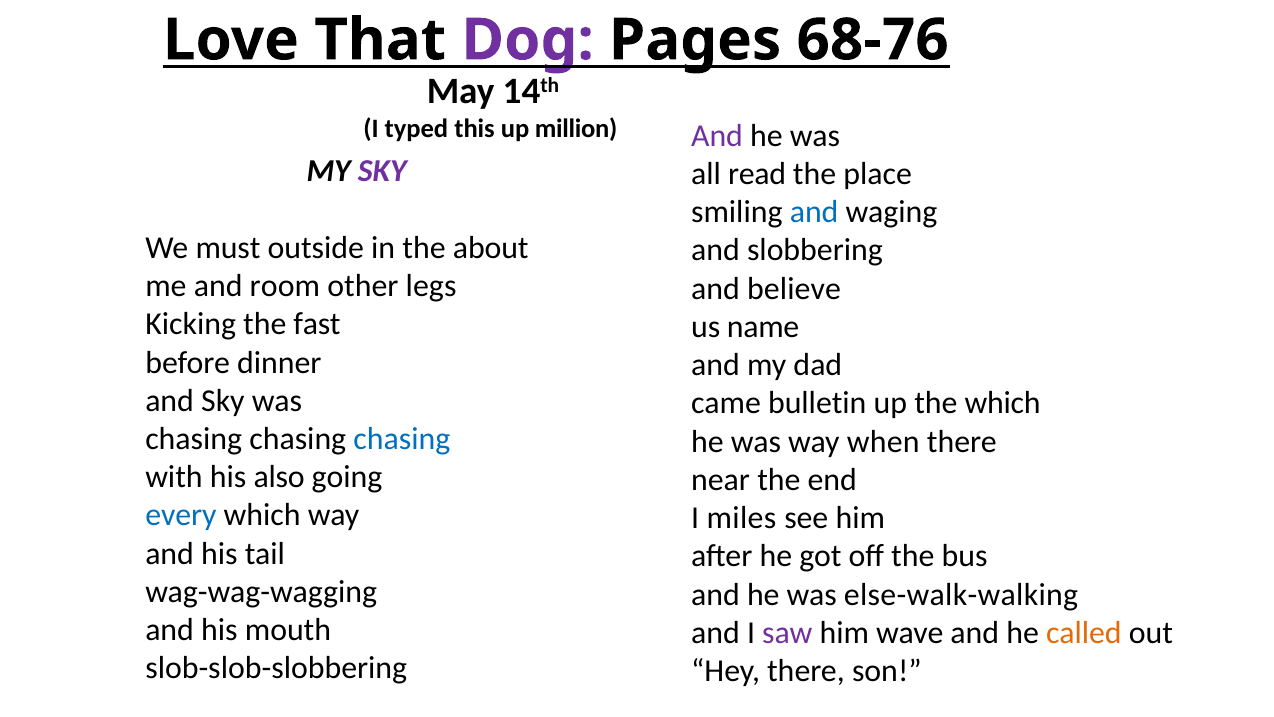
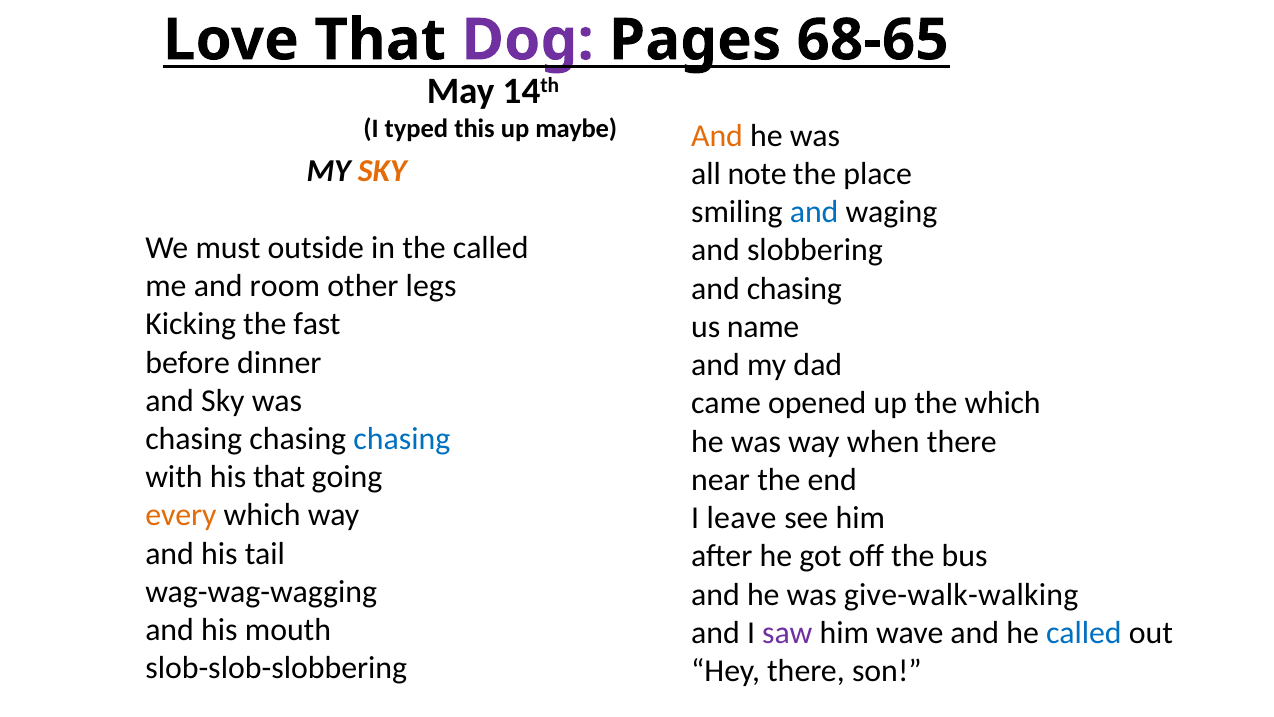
68-76: 68-76 -> 68-65
million: million -> maybe
And at (717, 136) colour: purple -> orange
SKY at (382, 171) colour: purple -> orange
read: read -> note
the about: about -> called
and believe: believe -> chasing
bulletin: bulletin -> opened
his also: also -> that
every colour: blue -> orange
miles: miles -> leave
else-walk-walking: else-walk-walking -> give-walk-walking
called at (1084, 633) colour: orange -> blue
